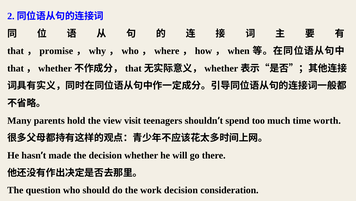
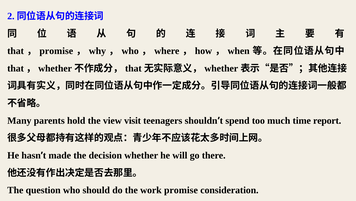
worth: worth -> report
work decision: decision -> promise
